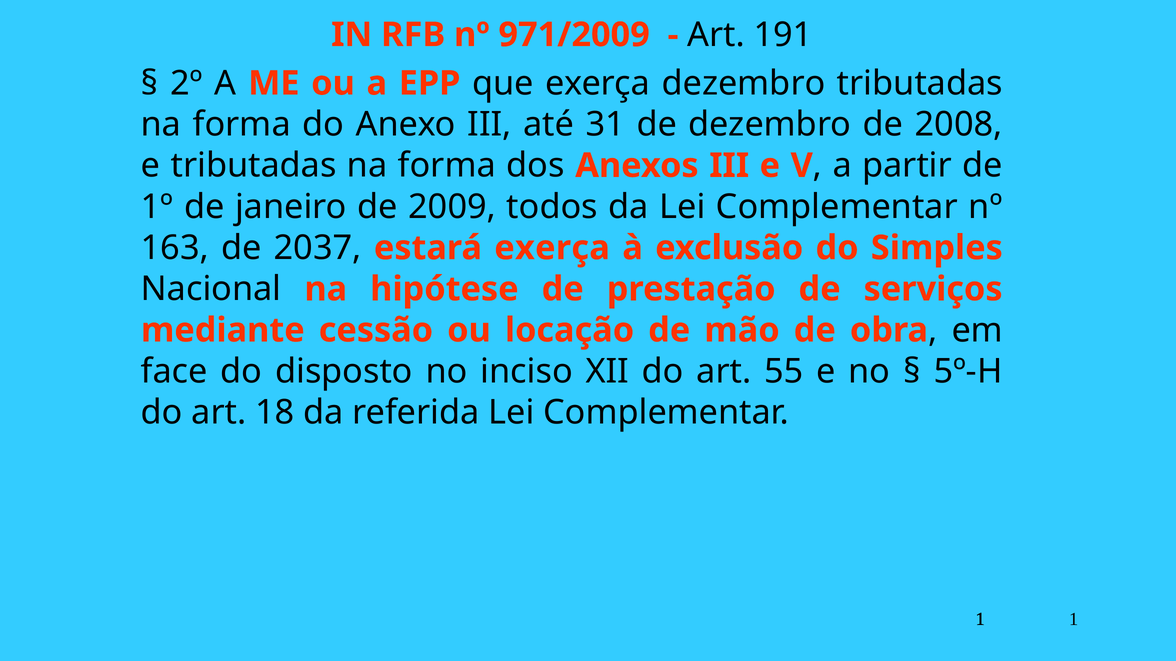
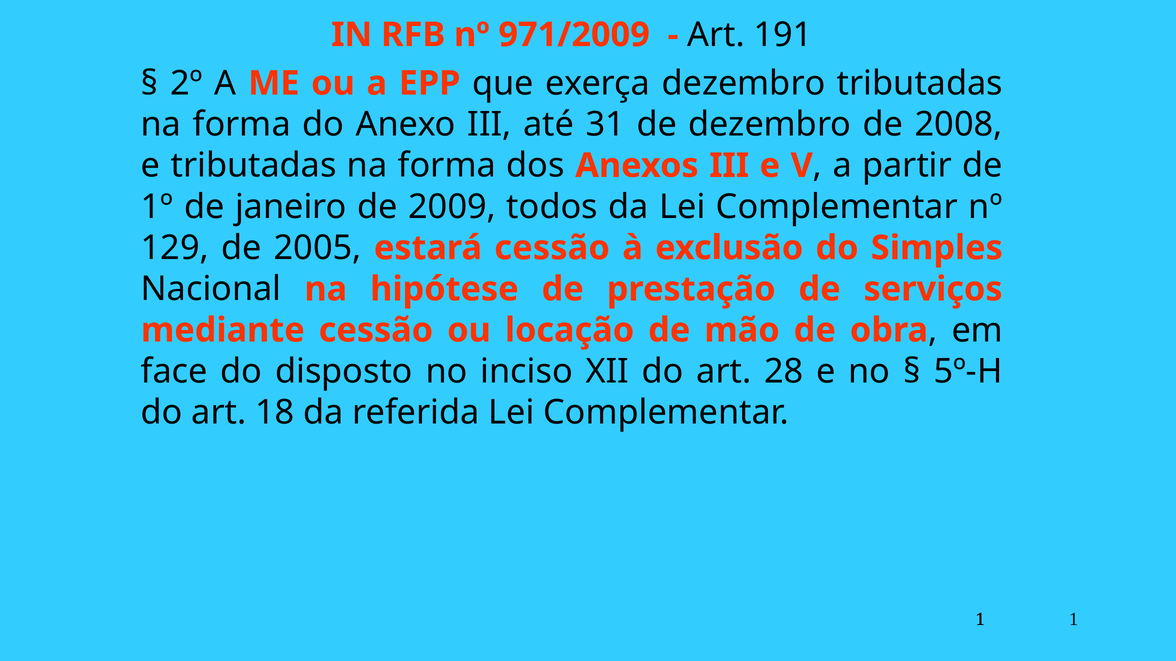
163: 163 -> 129
2037: 2037 -> 2005
estará exerça: exerça -> cessão
55: 55 -> 28
